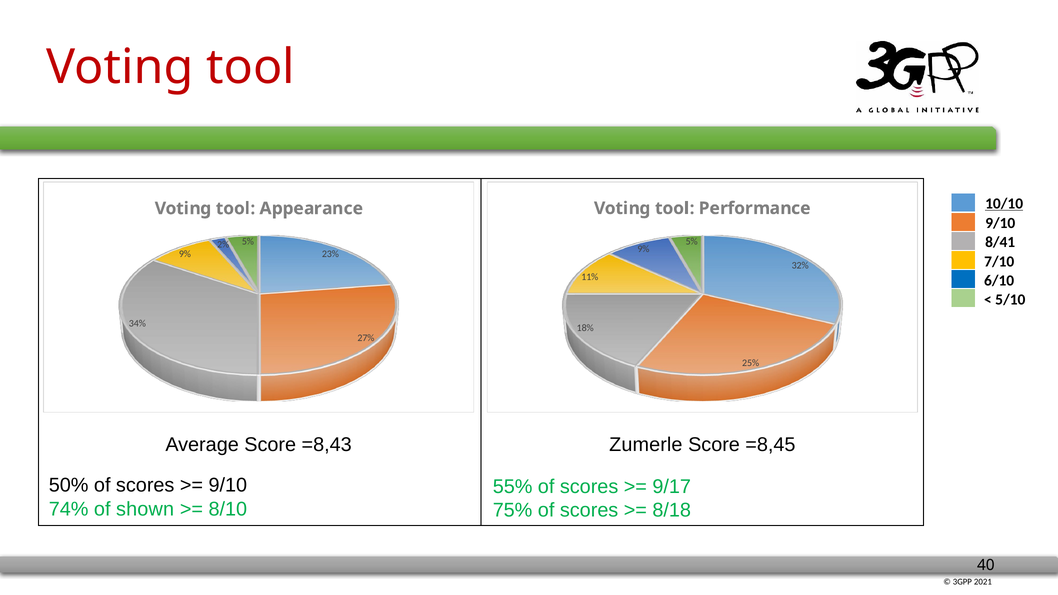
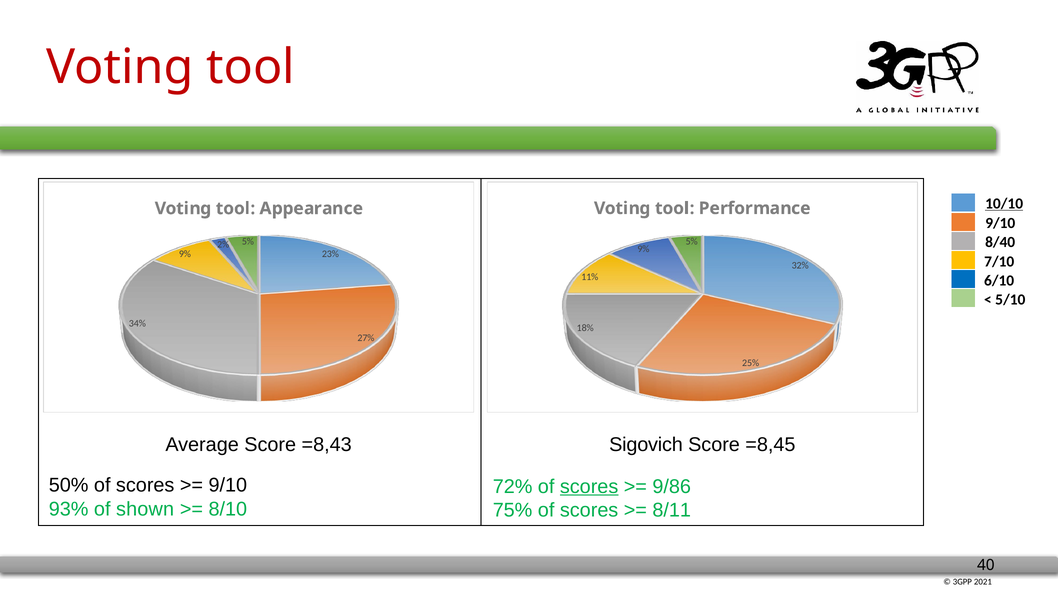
8/41: 8/41 -> 8/40
Zumerle: Zumerle -> Sigovich
55%: 55% -> 72%
scores at (589, 487) underline: none -> present
9/17: 9/17 -> 9/86
74%: 74% -> 93%
8/18: 8/18 -> 8/11
